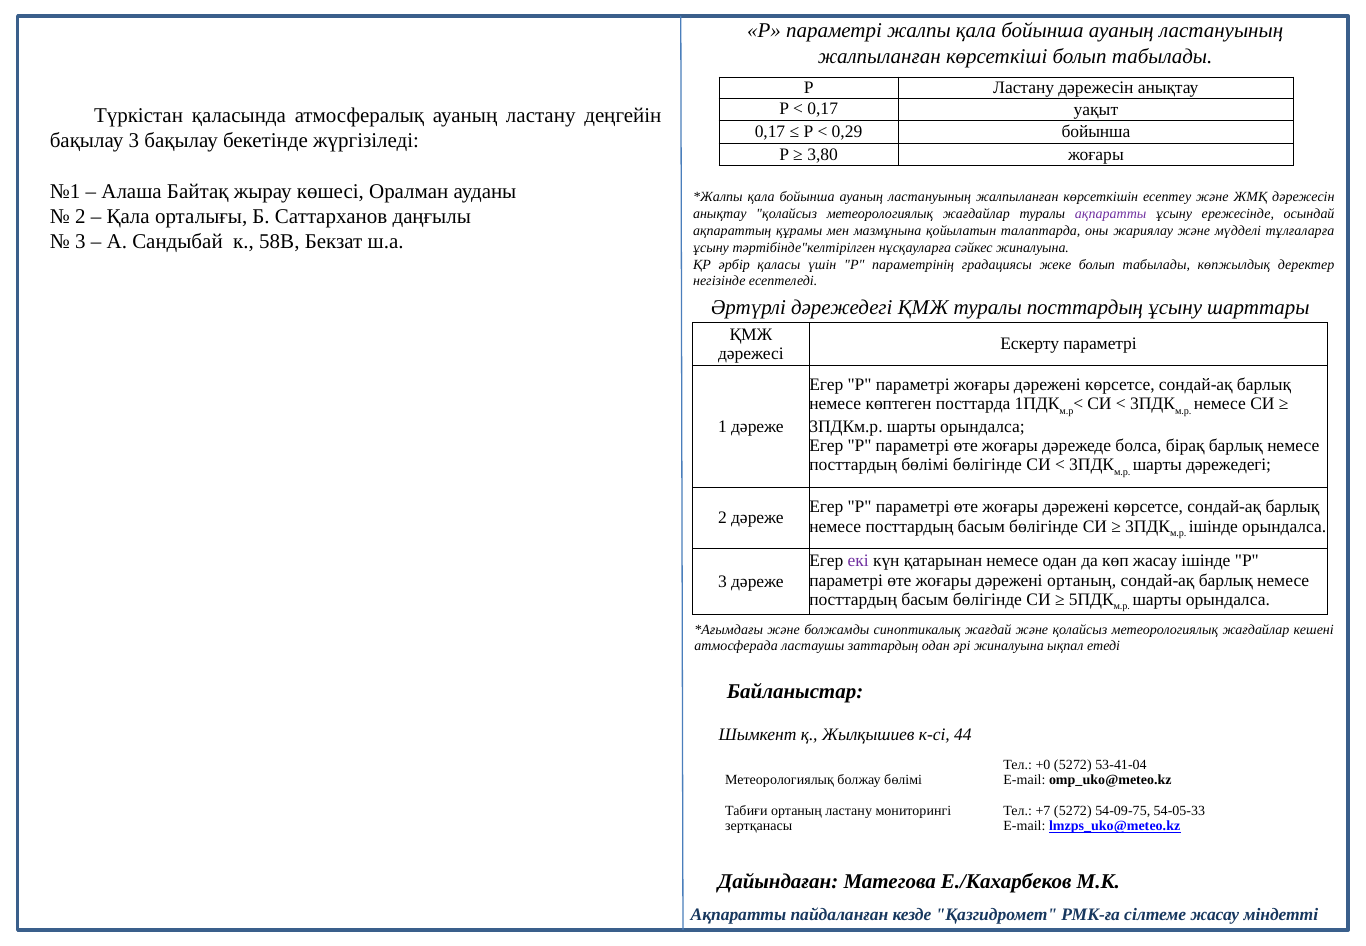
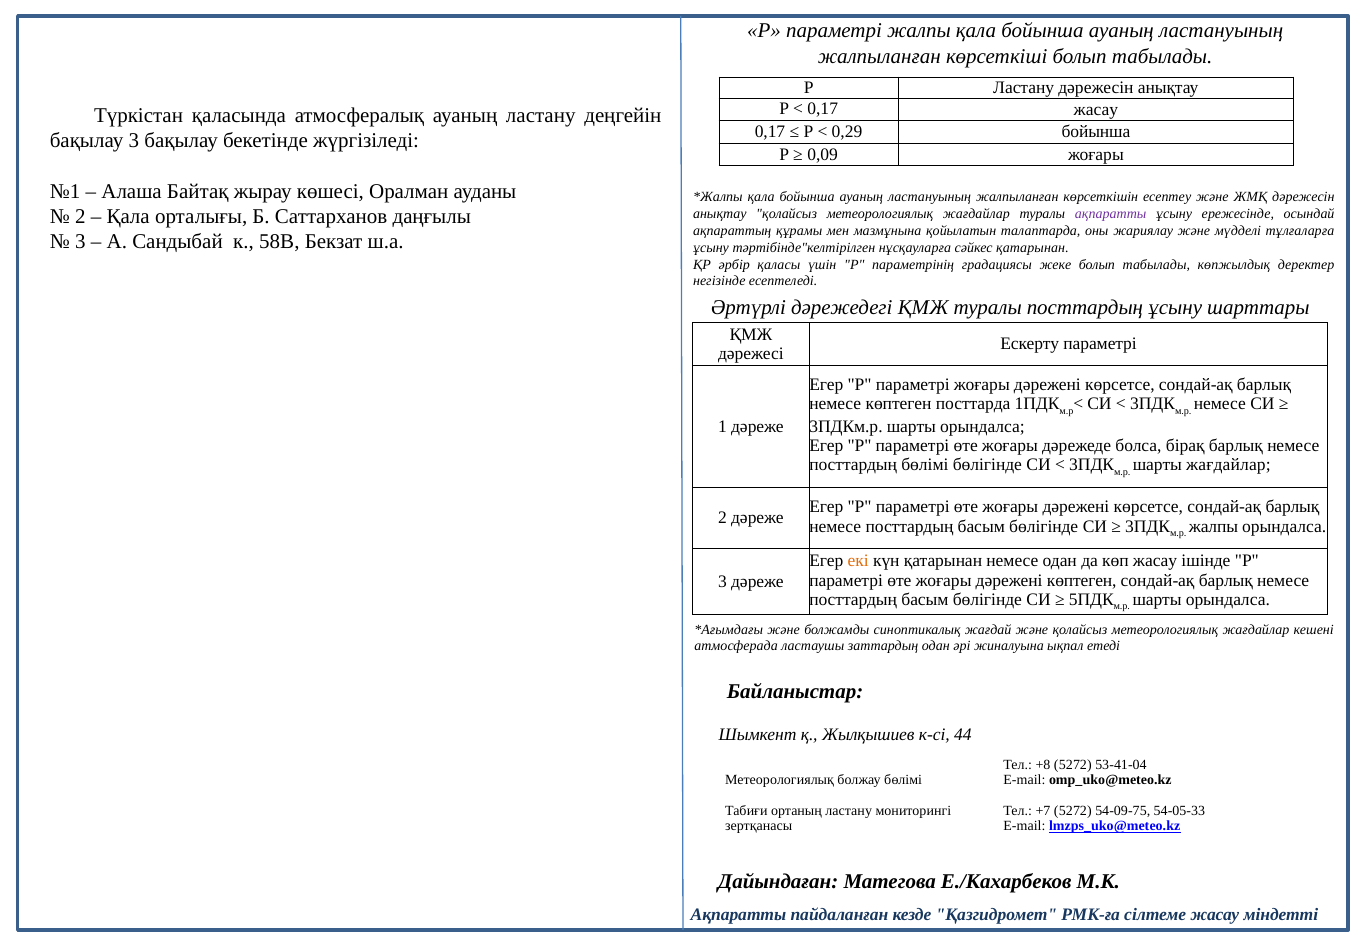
0,17 уақыт: уақыт -> жасау
3,80: 3,80 -> 0,09
сәйкес жиналуына: жиналуына -> қатарынан
шарты дәрежедегі: дәрежедегі -> жағдайлар
ішінде at (1213, 526): ішінде -> жалпы
екі colour: purple -> orange
дәрежені ортаның: ортаның -> көптеген
+0: +0 -> +8
